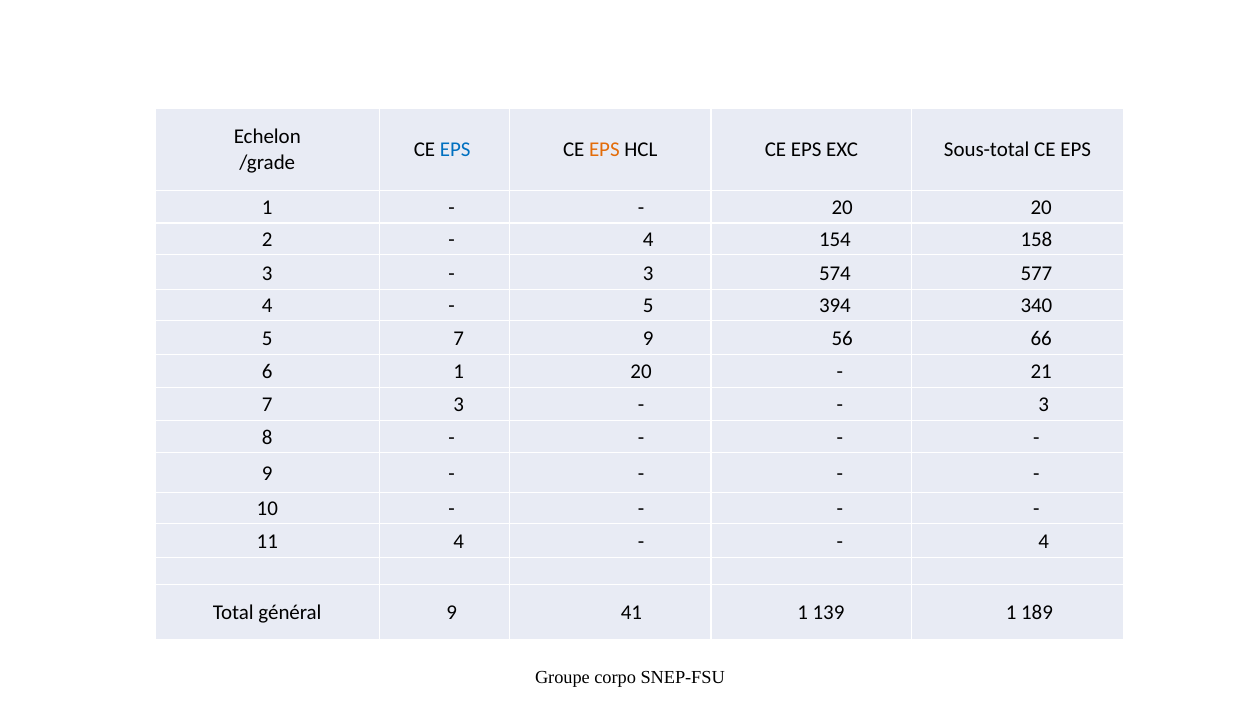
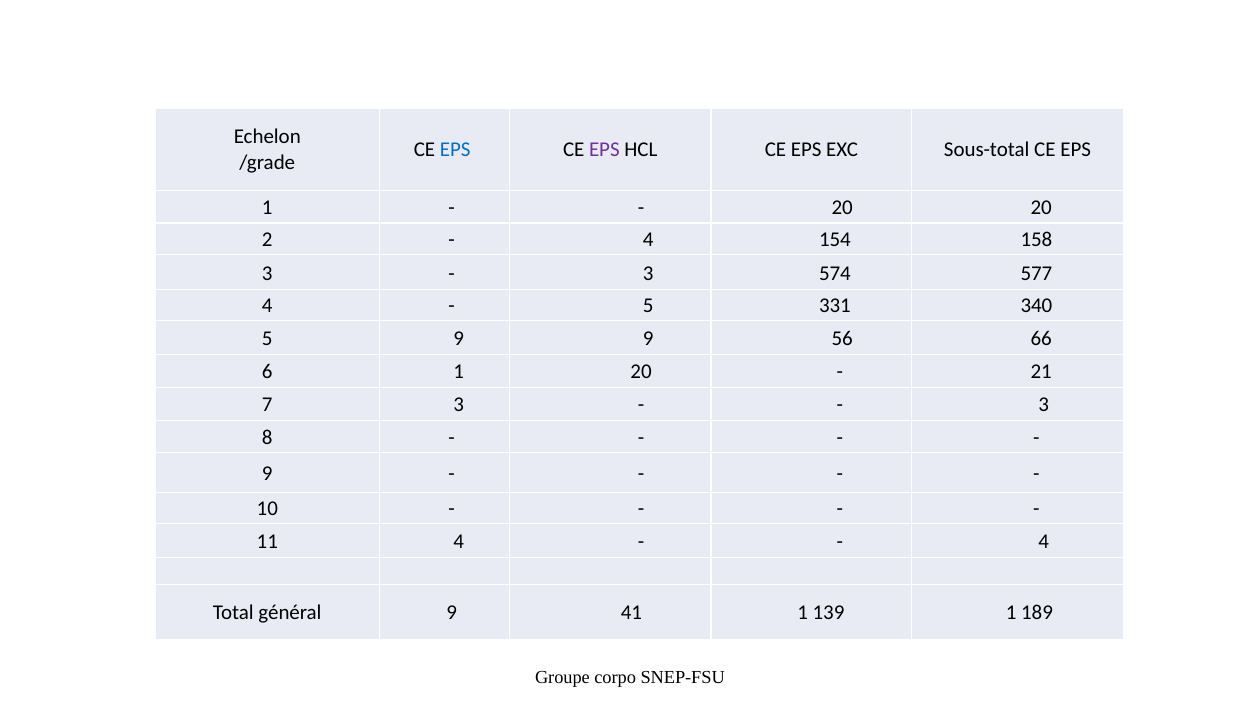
EPS at (604, 150) colour: orange -> purple
394: 394 -> 331
5 7: 7 -> 9
